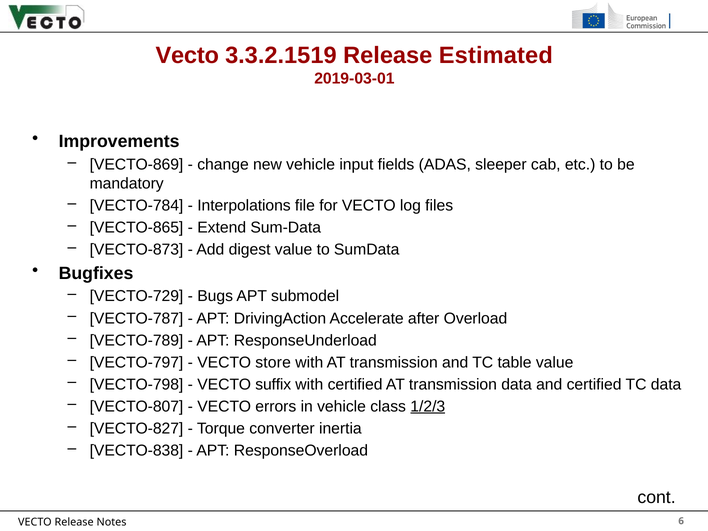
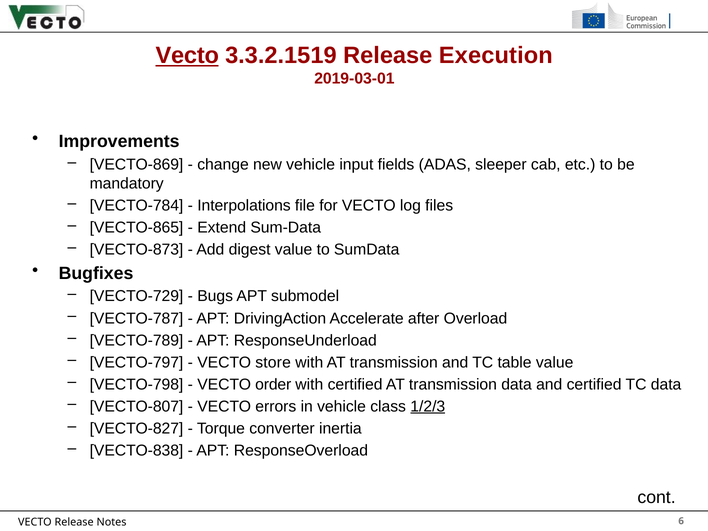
Vecto at (187, 55) underline: none -> present
Estimated: Estimated -> Execution
suffix: suffix -> order
